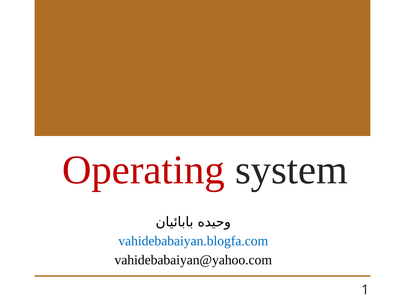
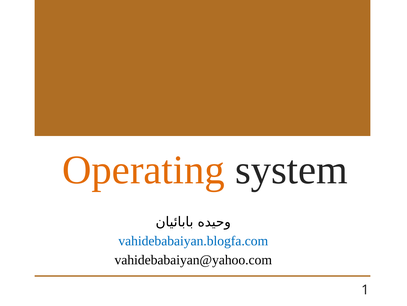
Operating colour: red -> orange
